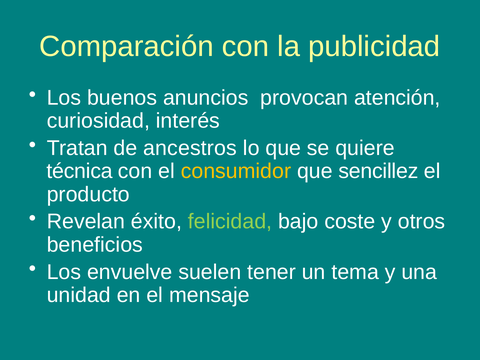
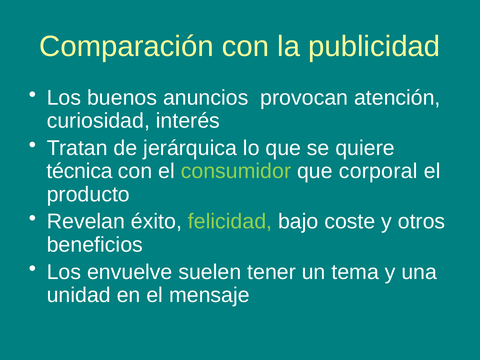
ancestros: ancestros -> jerárquica
consumidor colour: yellow -> light green
sencillez: sencillez -> corporal
